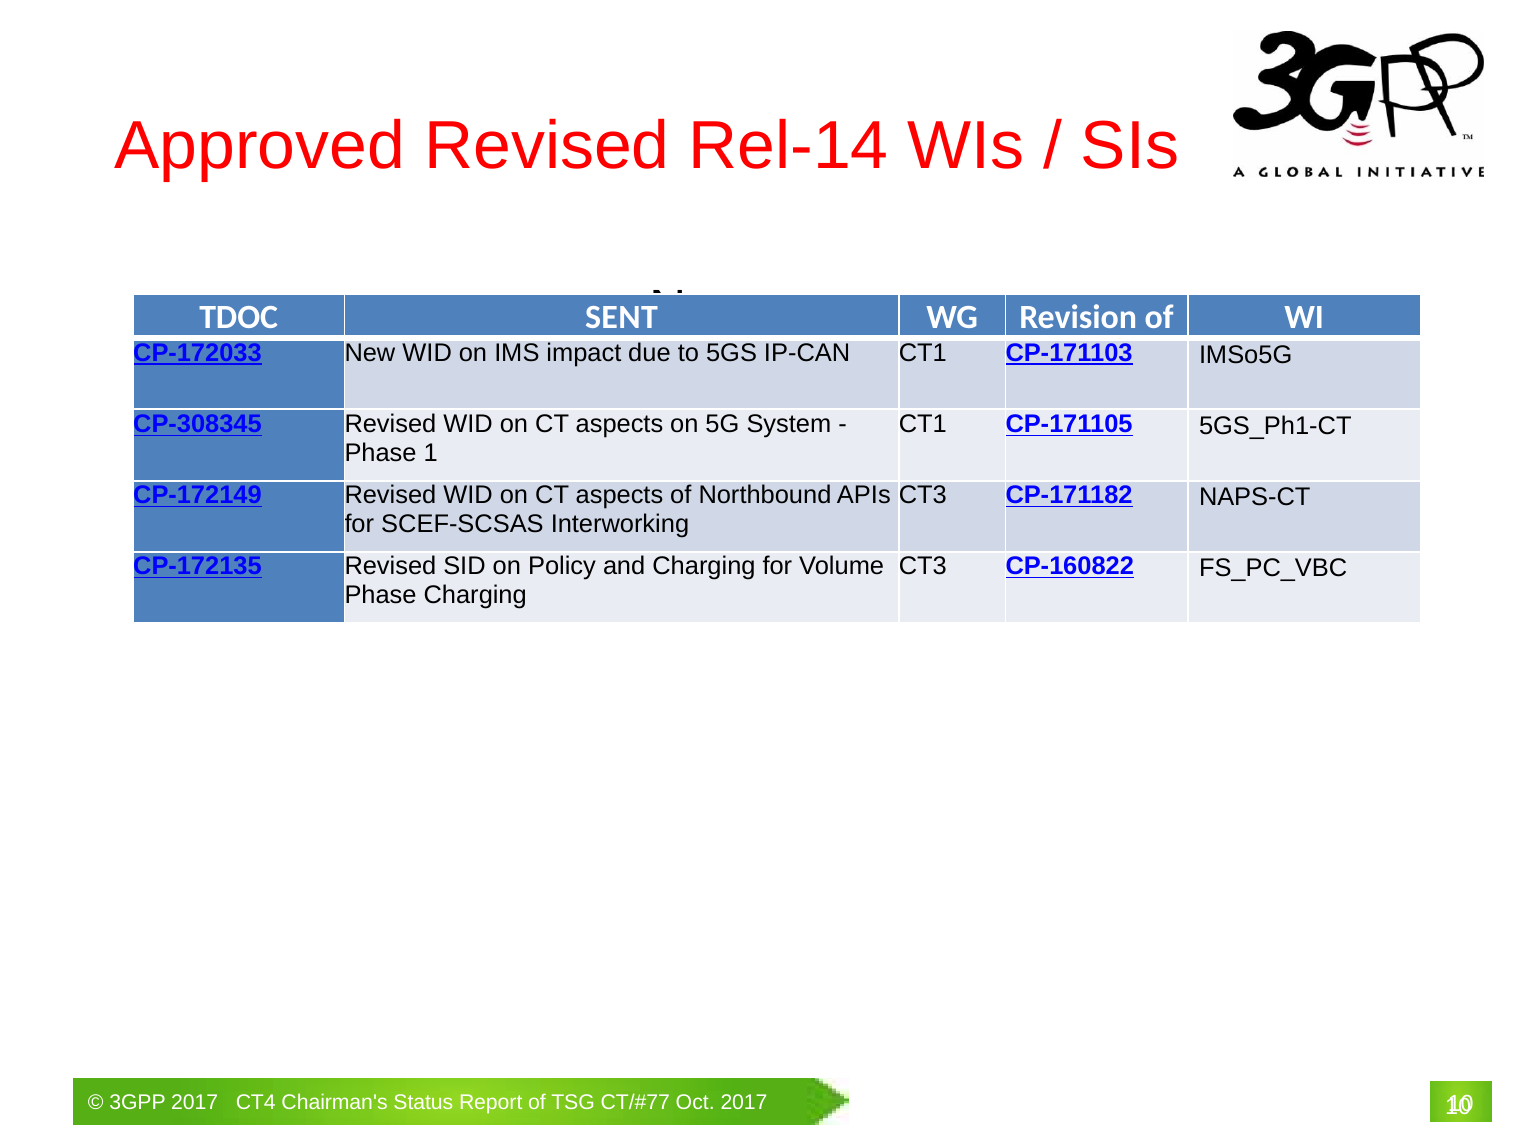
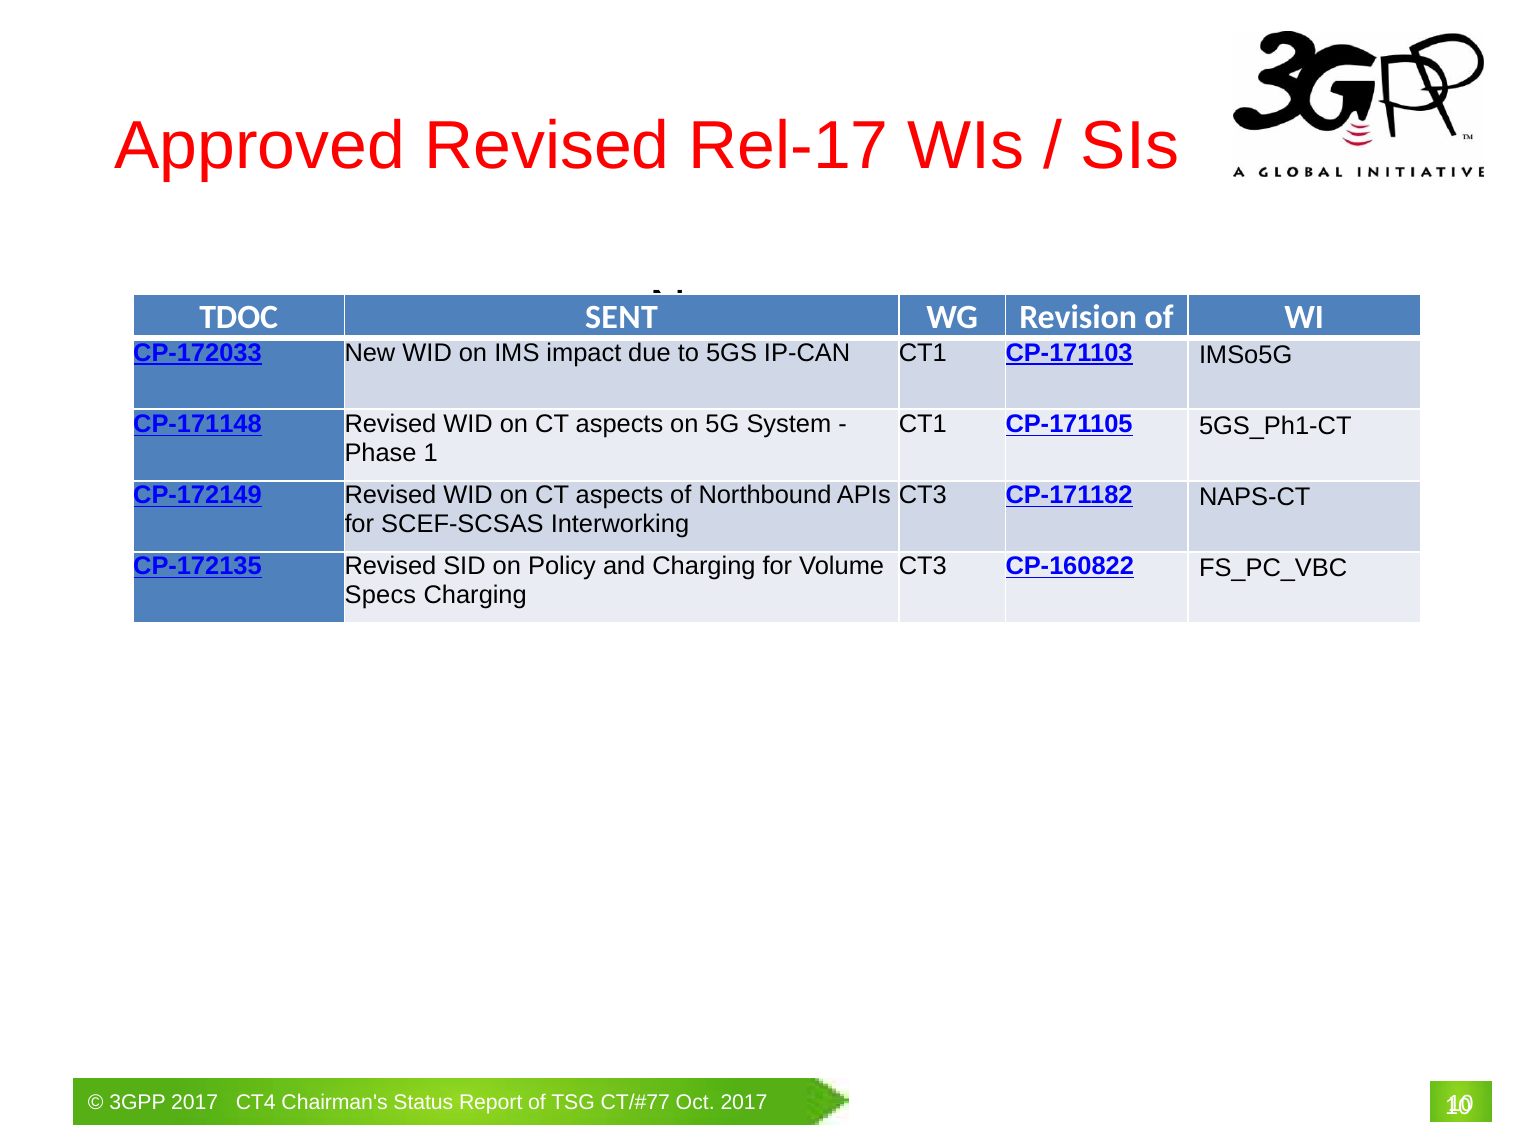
Rel-14: Rel-14 -> Rel-17
CP-308345: CP-308345 -> CP-171148
Phase at (381, 595): Phase -> Specs
